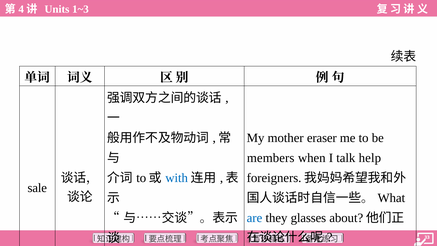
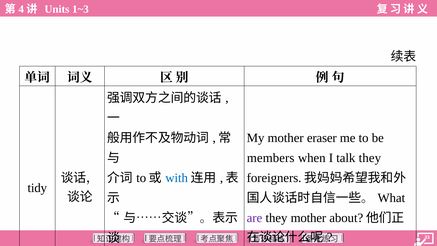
talk help: help -> they
sale: sale -> tidy
are colour: blue -> purple
they glasses: glasses -> mother
